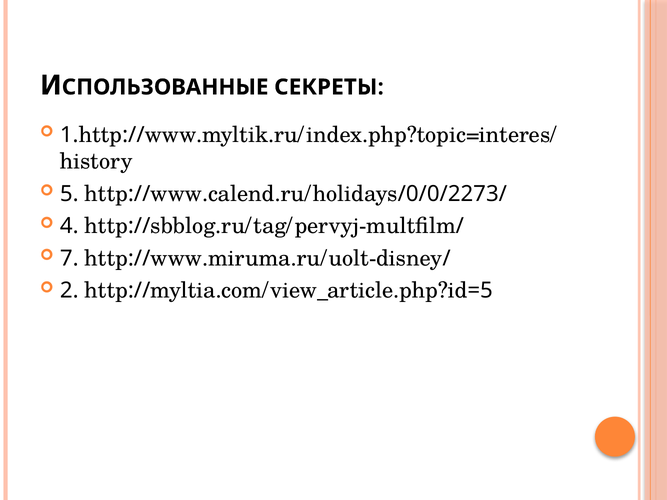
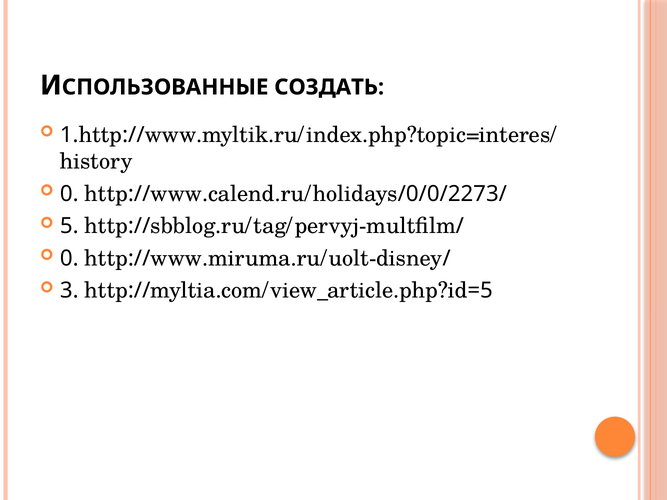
СЕКРЕТЫ: СЕКРЕТЫ -> СОЗДАТЬ
5 at (69, 194): 5 -> 0
4: 4 -> 5
7 at (69, 258): 7 -> 0
2: 2 -> 3
